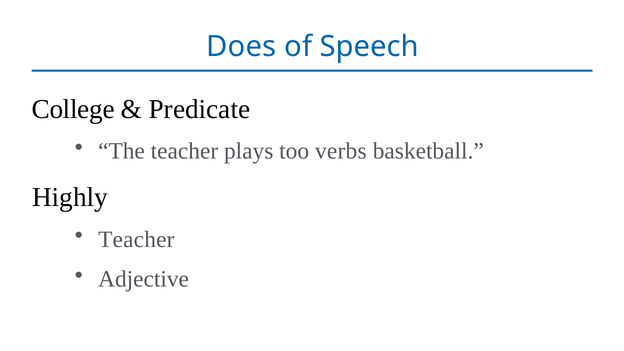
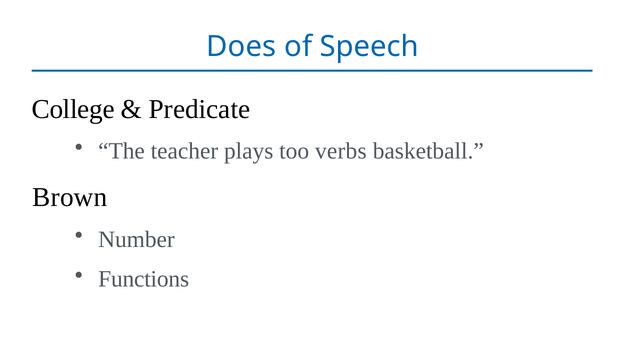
Highly: Highly -> Brown
Teacher at (136, 239): Teacher -> Number
Adjective: Adjective -> Functions
